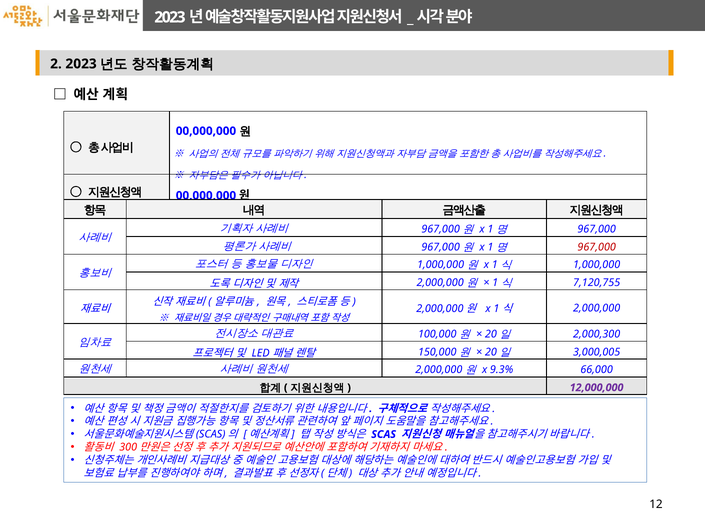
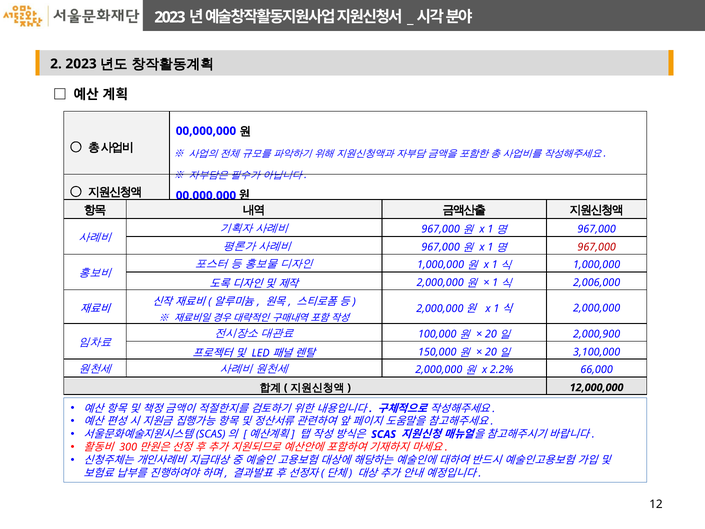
7,120,755: 7,120,755 -> 2,006,000
2,000,300: 2,000,300 -> 2,000,900
3,000,005: 3,000,005 -> 3,100,000
9.3%: 9.3% -> 2.2%
12,000,000 colour: purple -> black
